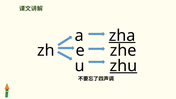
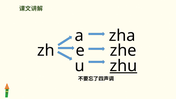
zha underline: present -> none
